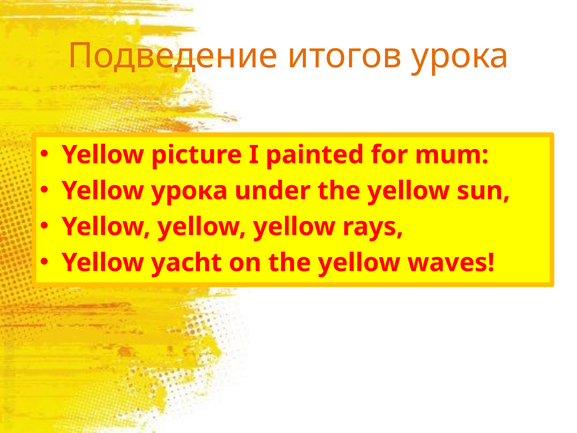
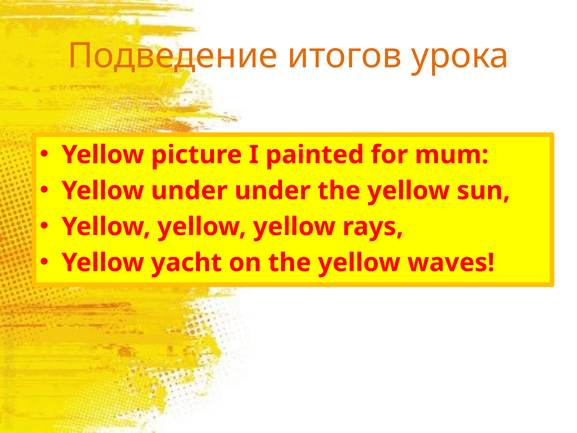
Yellow урока: урока -> under
